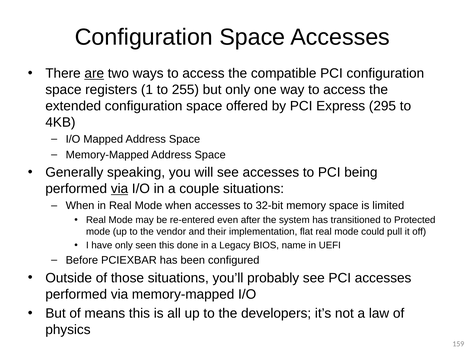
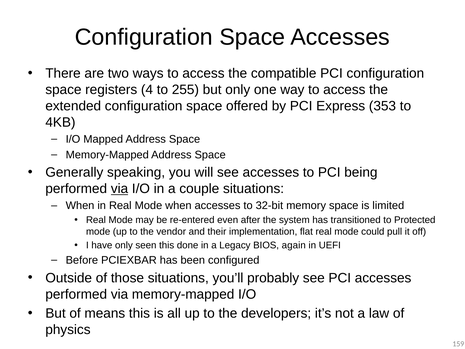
are underline: present -> none
1: 1 -> 4
295: 295 -> 353
name: name -> again
